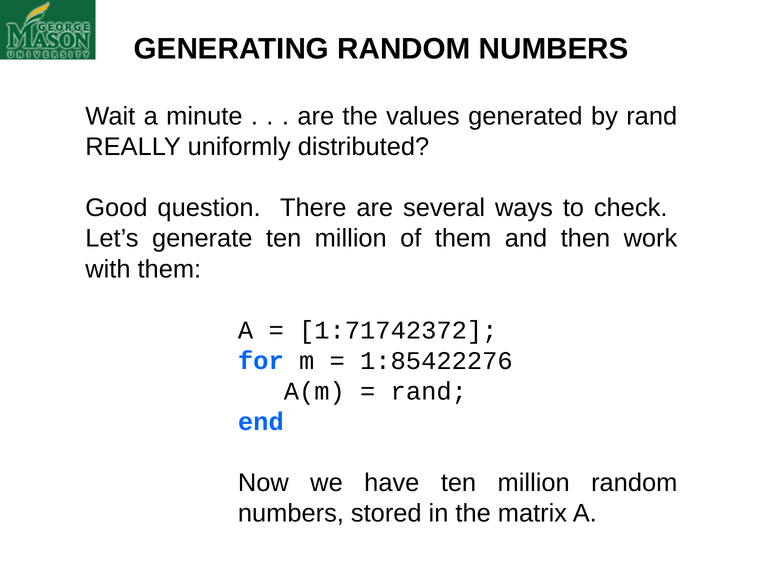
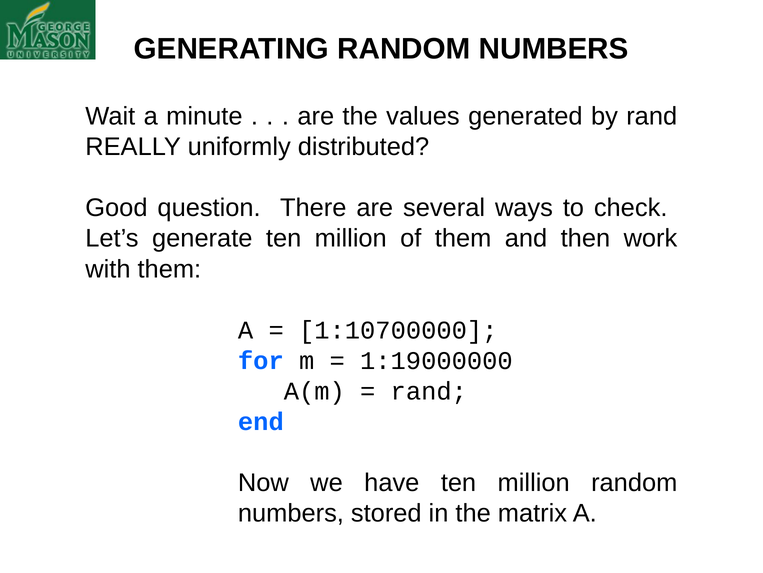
1:71742372: 1:71742372 -> 1:10700000
1:85422276: 1:85422276 -> 1:19000000
